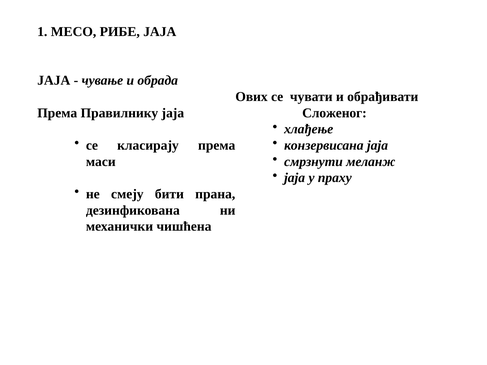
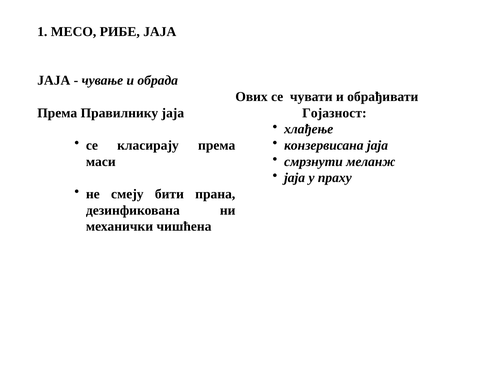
Сложеног: Сложеног -> Гојазност
